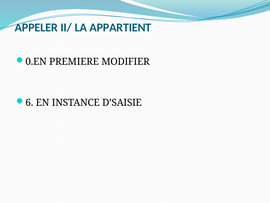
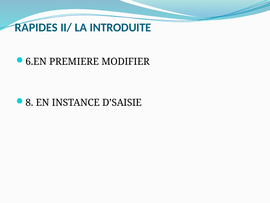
APPELER: APPELER -> RAPIDES
APPARTIENT: APPARTIENT -> INTRODUITE
0.EN: 0.EN -> 6.EN
6: 6 -> 8
